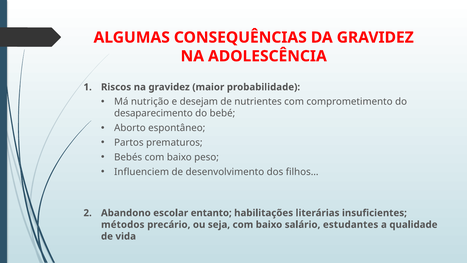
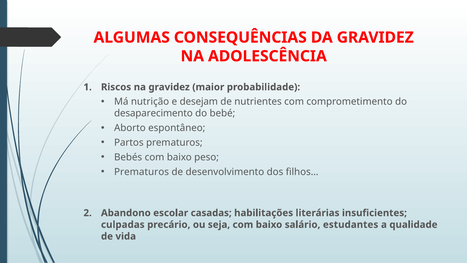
Influenciem at (142, 172): Influenciem -> Prematuros
entanto: entanto -> casadas
métodos: métodos -> culpadas
